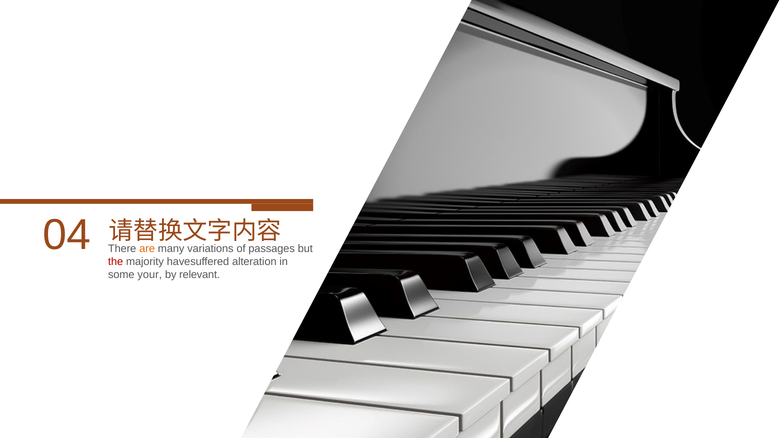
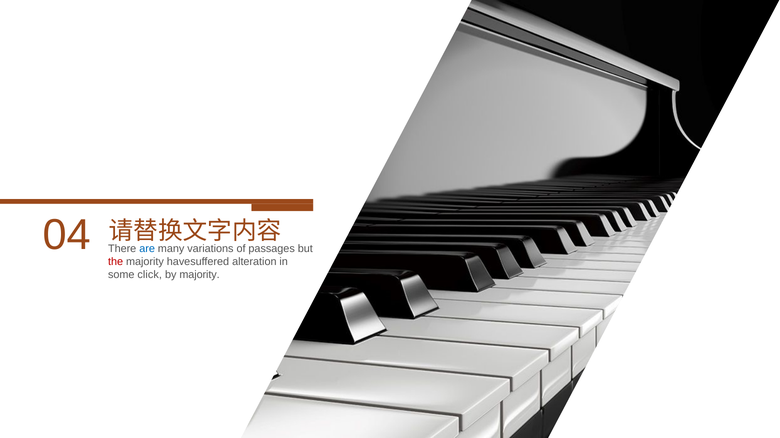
are colour: orange -> blue
your: your -> click
by relevant: relevant -> majority
